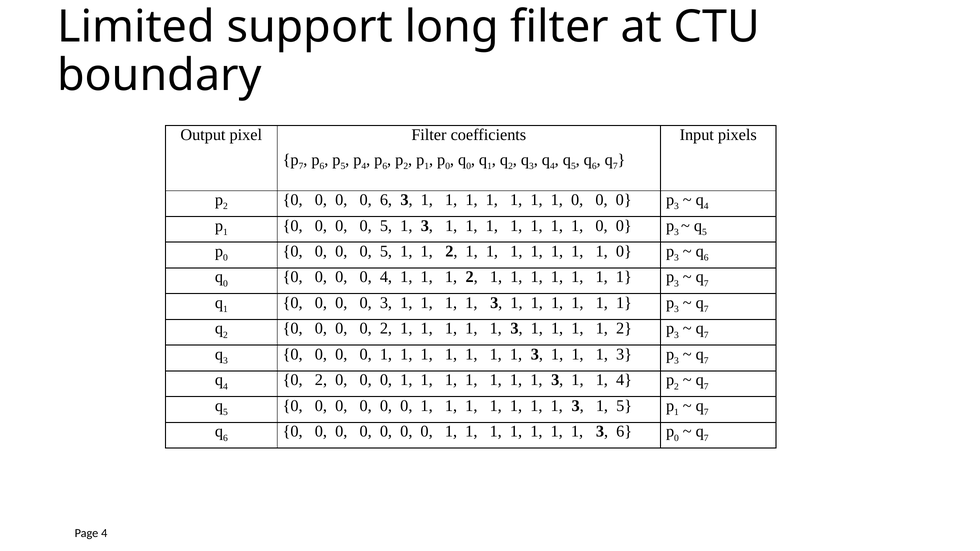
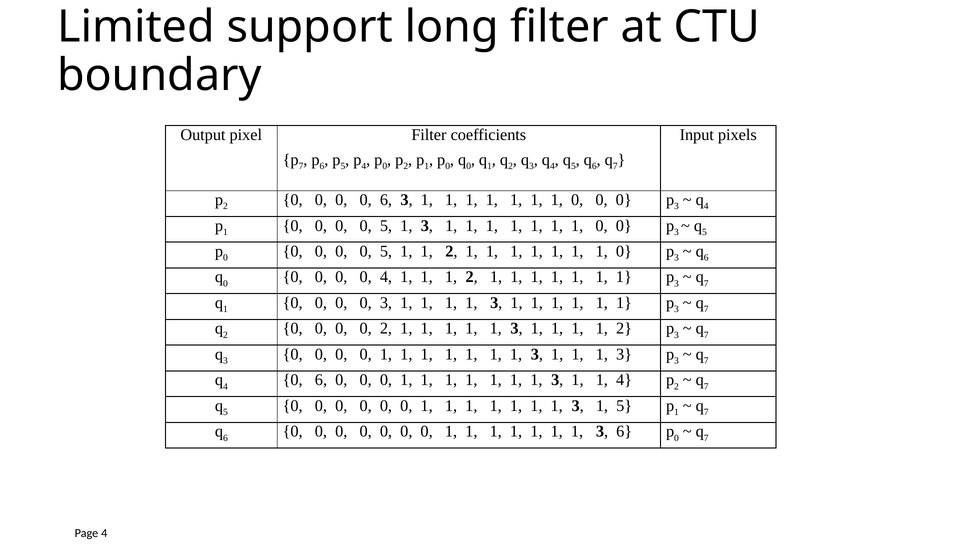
6 at (385, 166): 6 -> 0
4 0 2: 2 -> 6
